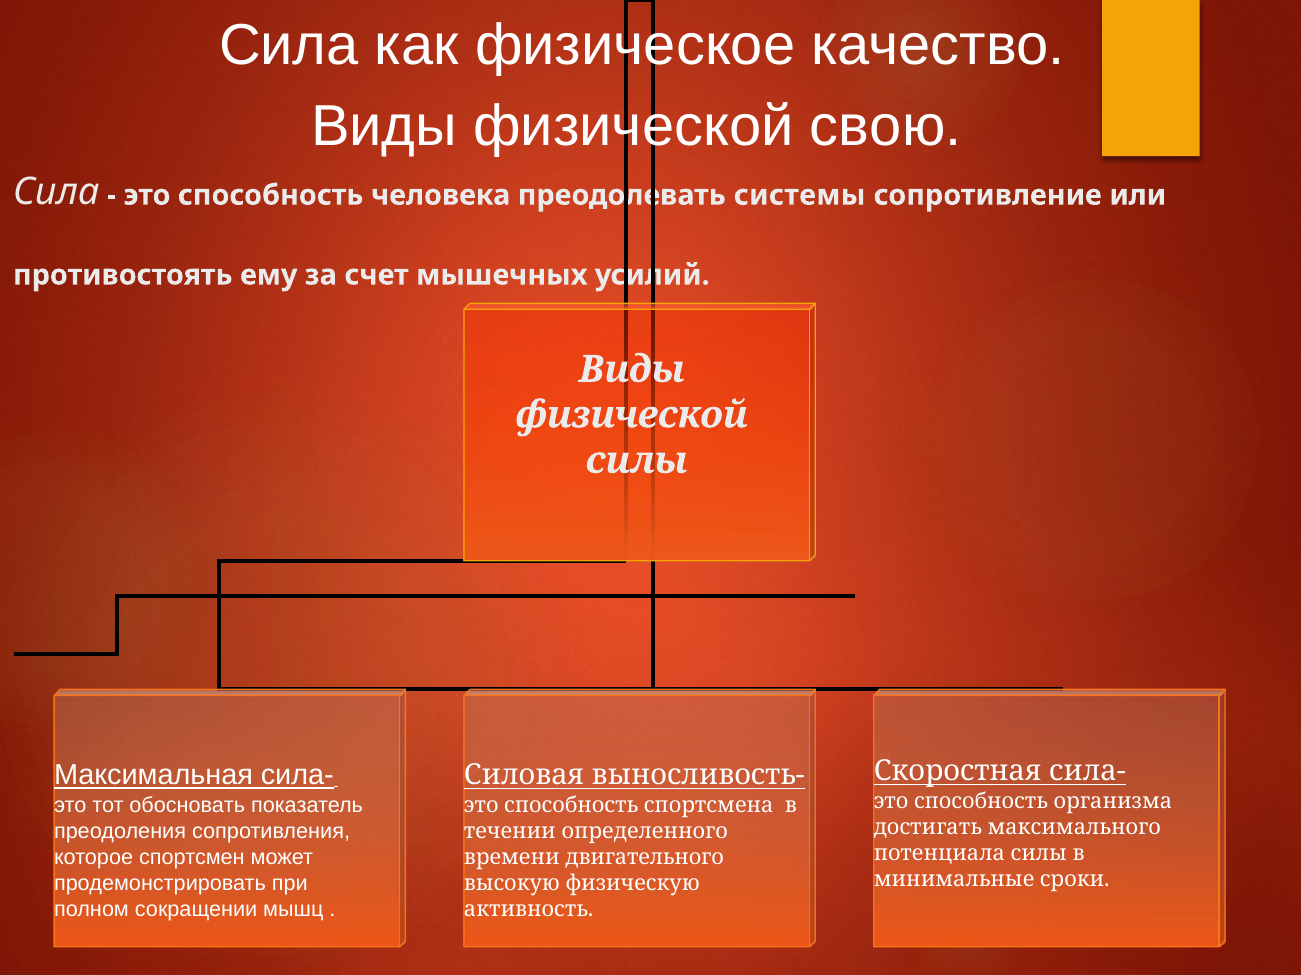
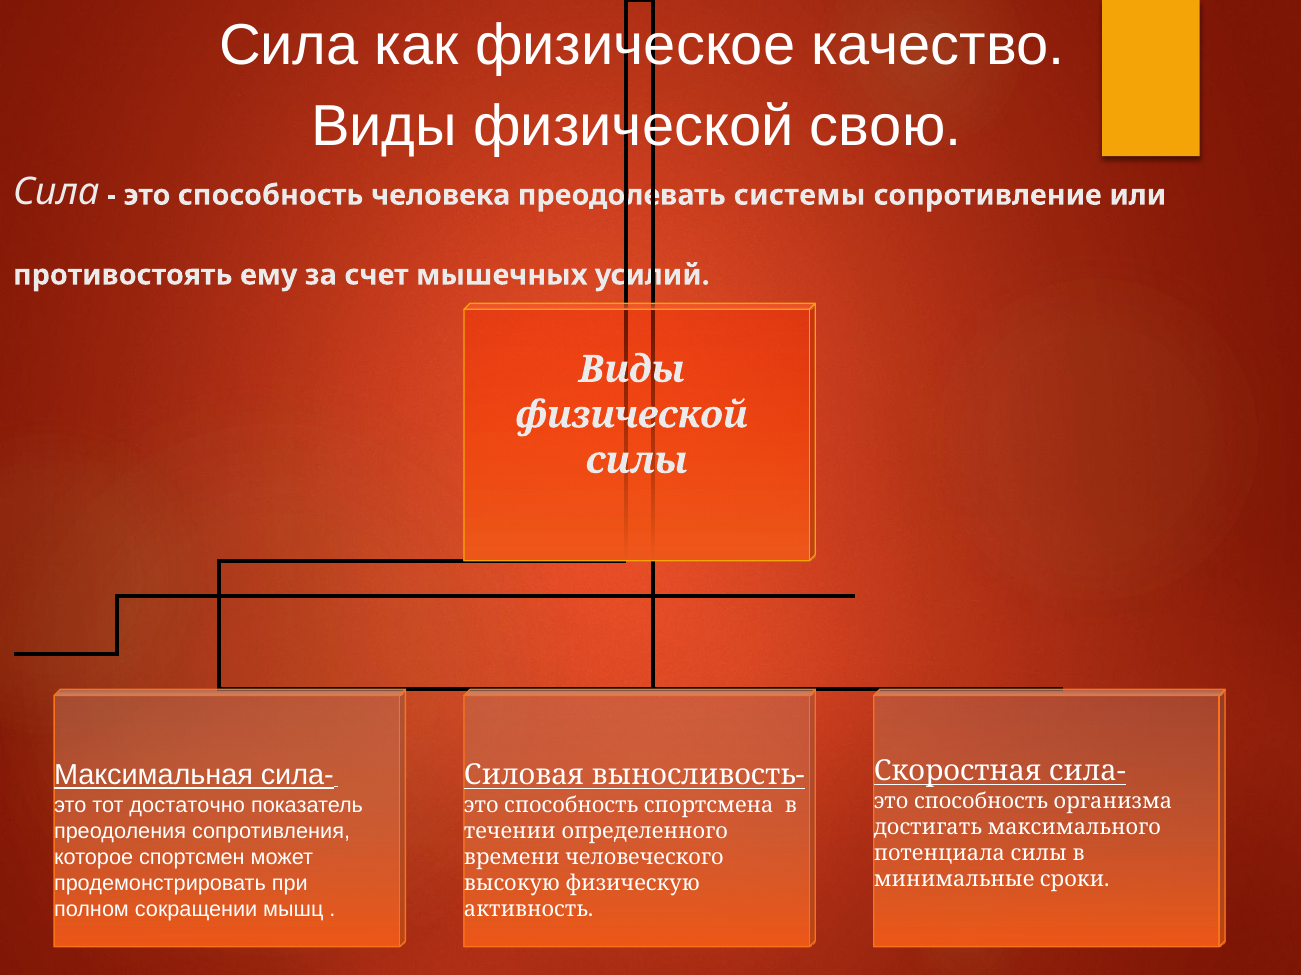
обосновать: обосновать -> достаточно
двигательного: двигательного -> человеческого
